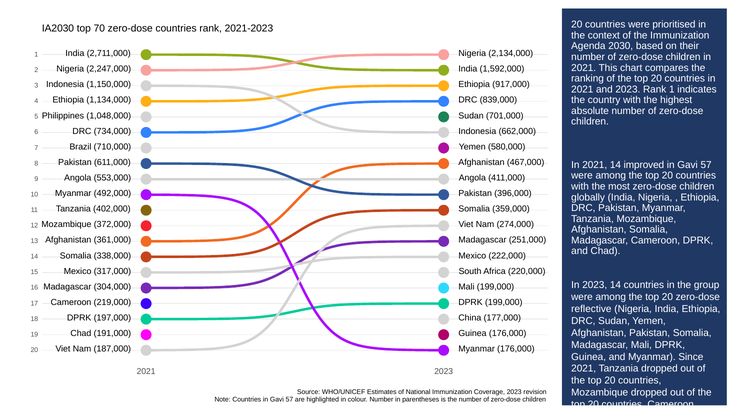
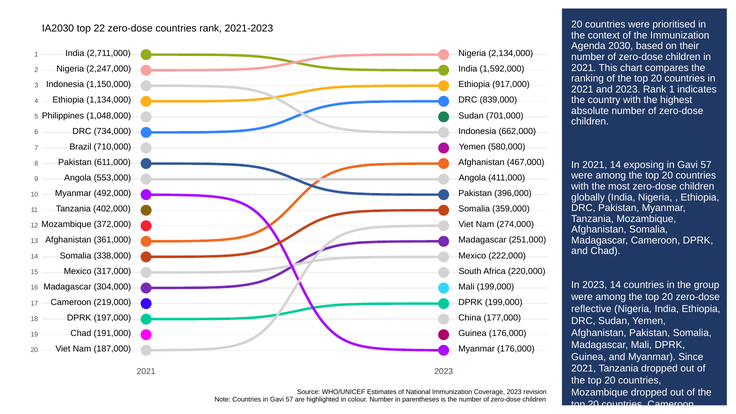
70: 70 -> 22
improved: improved -> exposing
